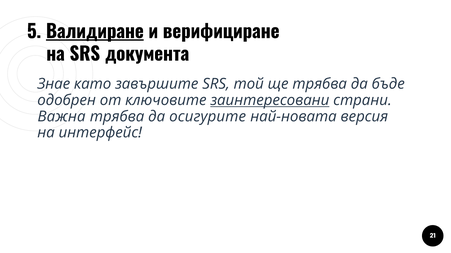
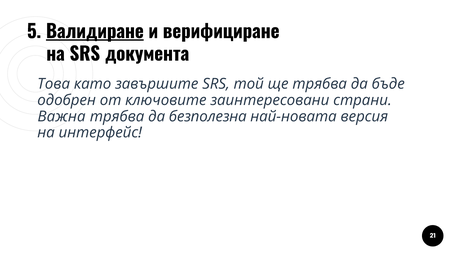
Знае: Знае -> Това
заинтересовани underline: present -> none
осигурите: осигурите -> безполезна
